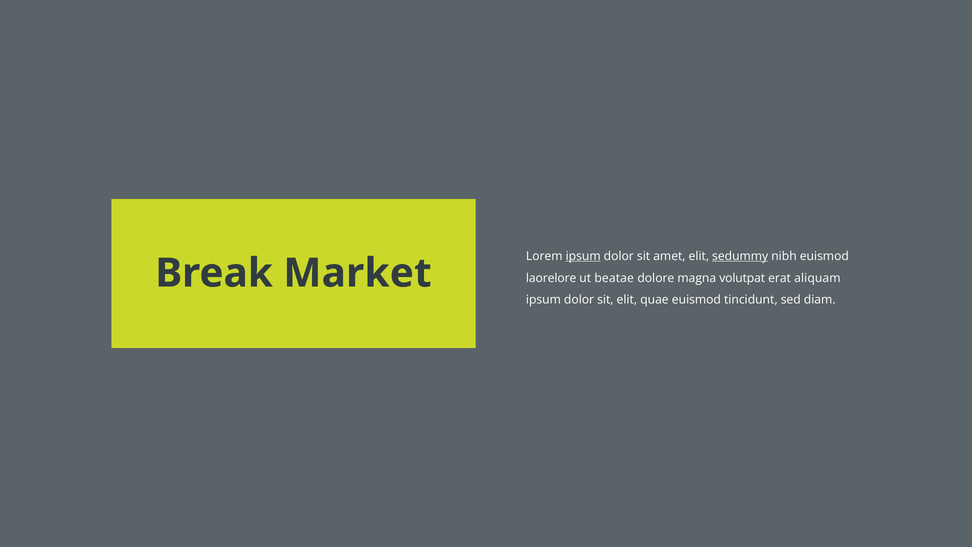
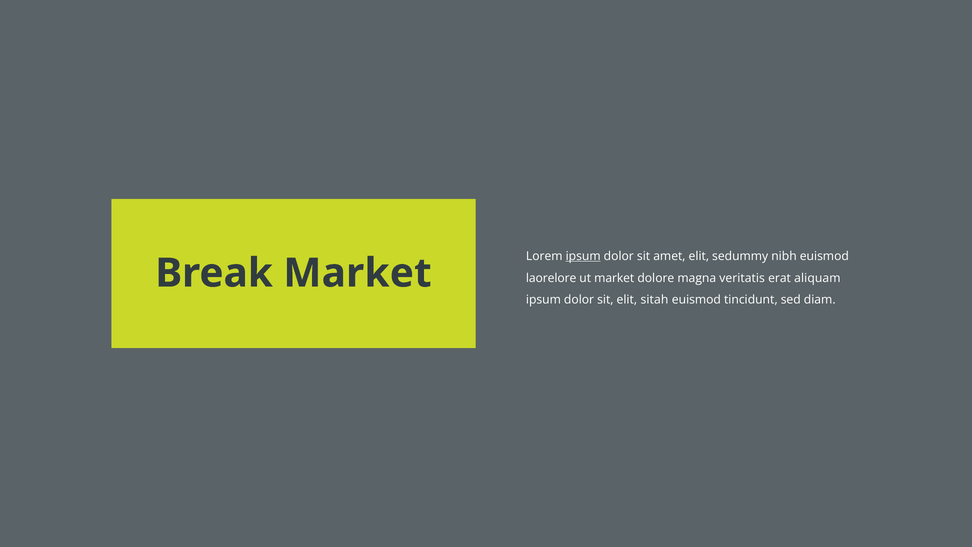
sedummy underline: present -> none
ut beatae: beatae -> market
volutpat: volutpat -> veritatis
quae: quae -> sitah
